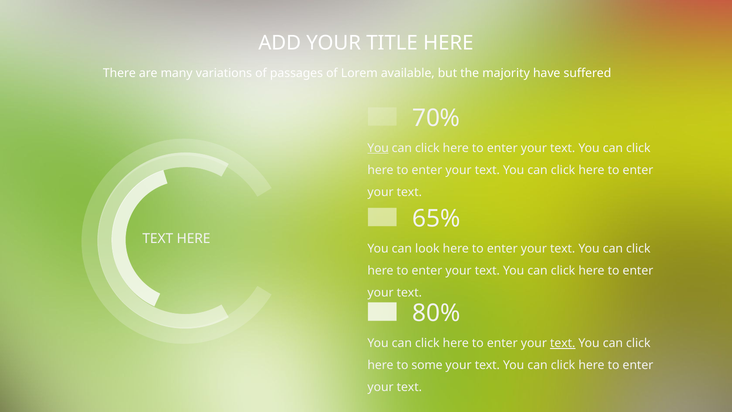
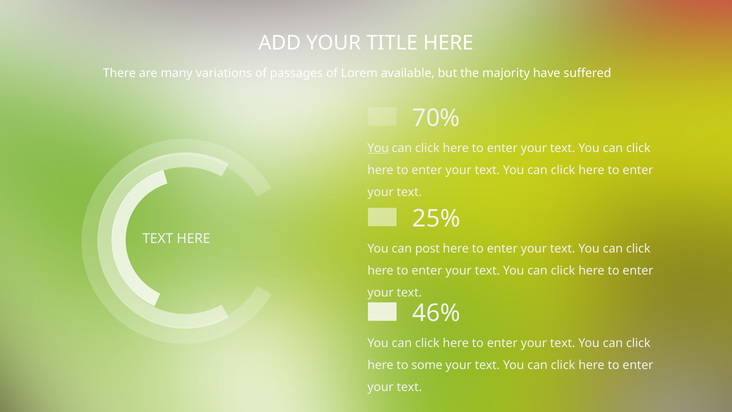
65%: 65% -> 25%
look: look -> post
80%: 80% -> 46%
text at (563, 343) underline: present -> none
